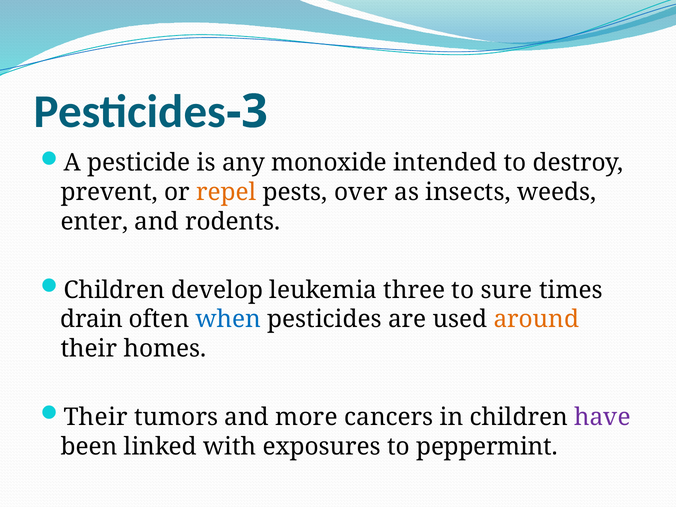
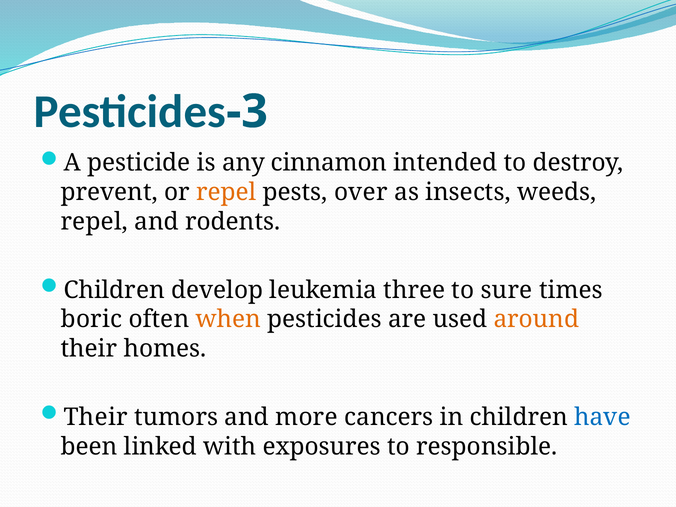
monoxide: monoxide -> cinnamon
enter at (94, 222): enter -> repel
drain: drain -> boric
when colour: blue -> orange
have colour: purple -> blue
peppermint: peppermint -> responsible
